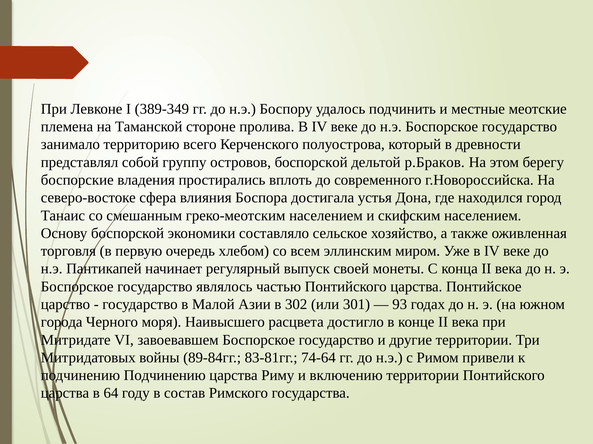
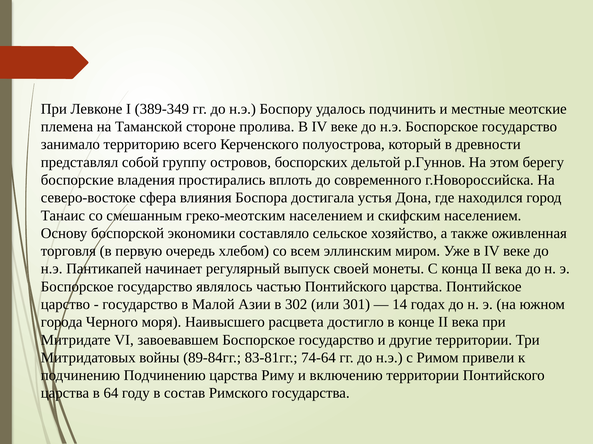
островов боспорской: боспорской -> боспорских
р.Браков: р.Браков -> р.Гуннов
93: 93 -> 14
